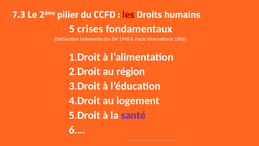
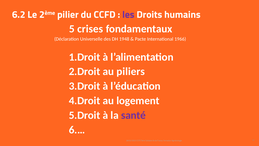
7.3: 7.3 -> 6.2
les colour: red -> purple
région: région -> piliers
